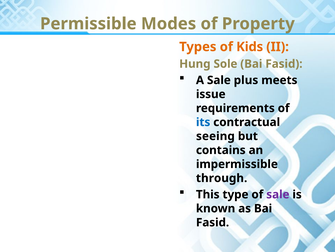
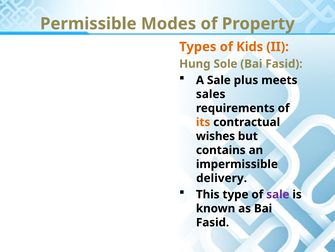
issue: issue -> sales
its colour: blue -> orange
seeing: seeing -> wishes
through: through -> delivery
